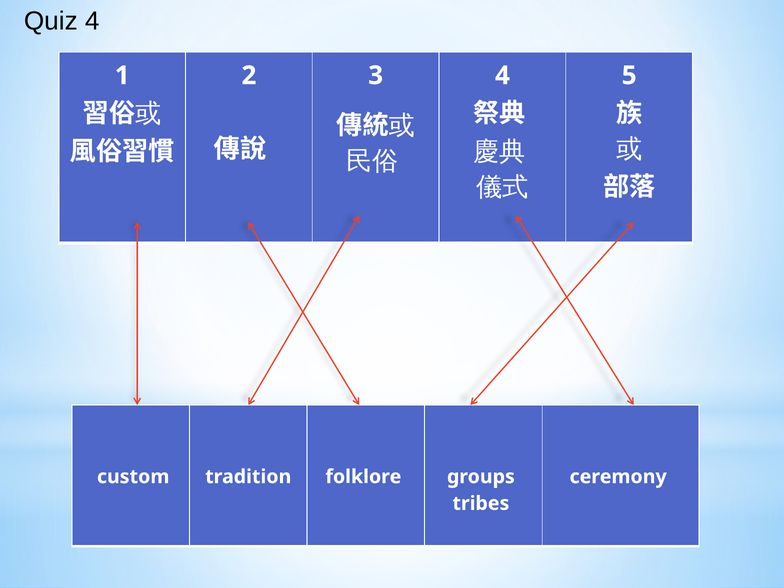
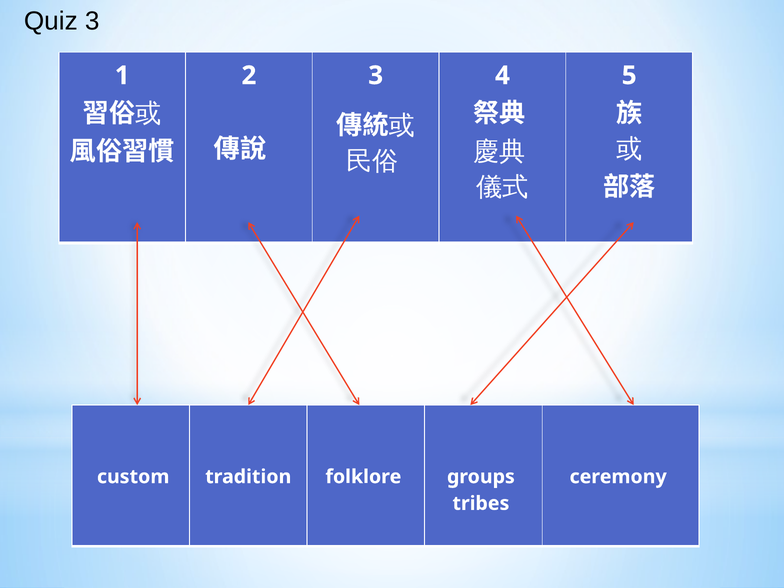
Quiz 4: 4 -> 3
